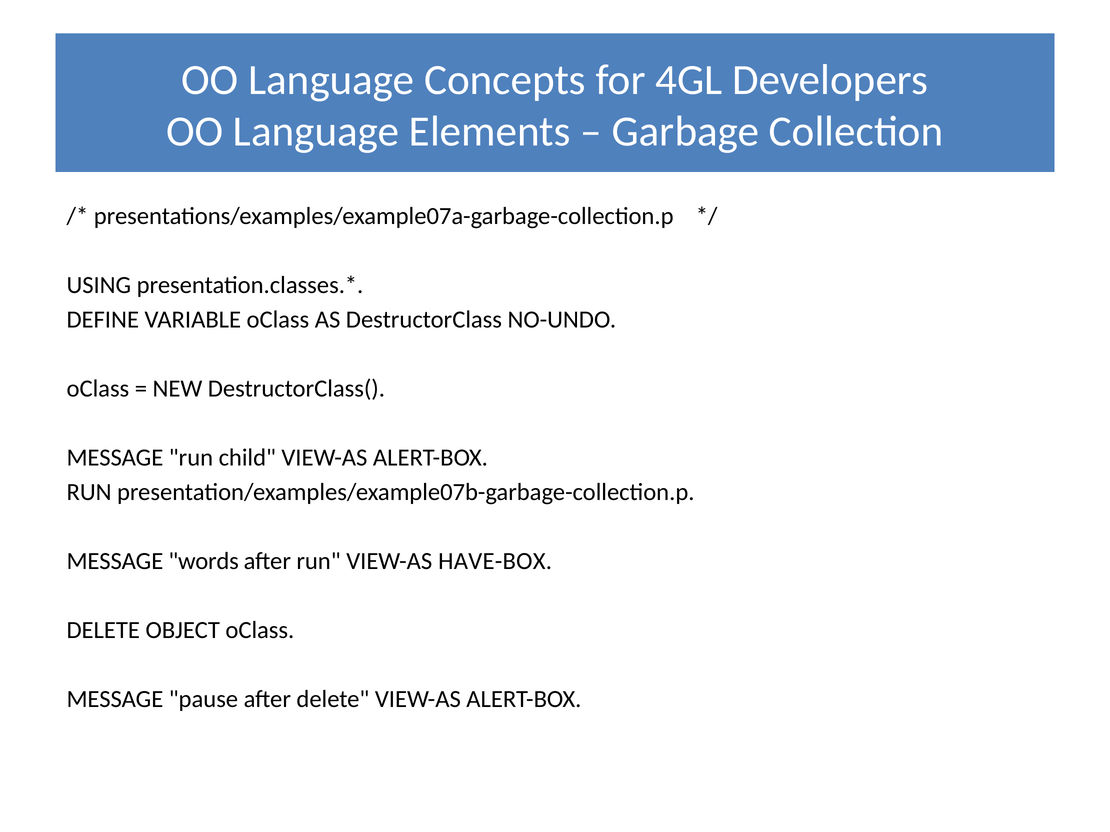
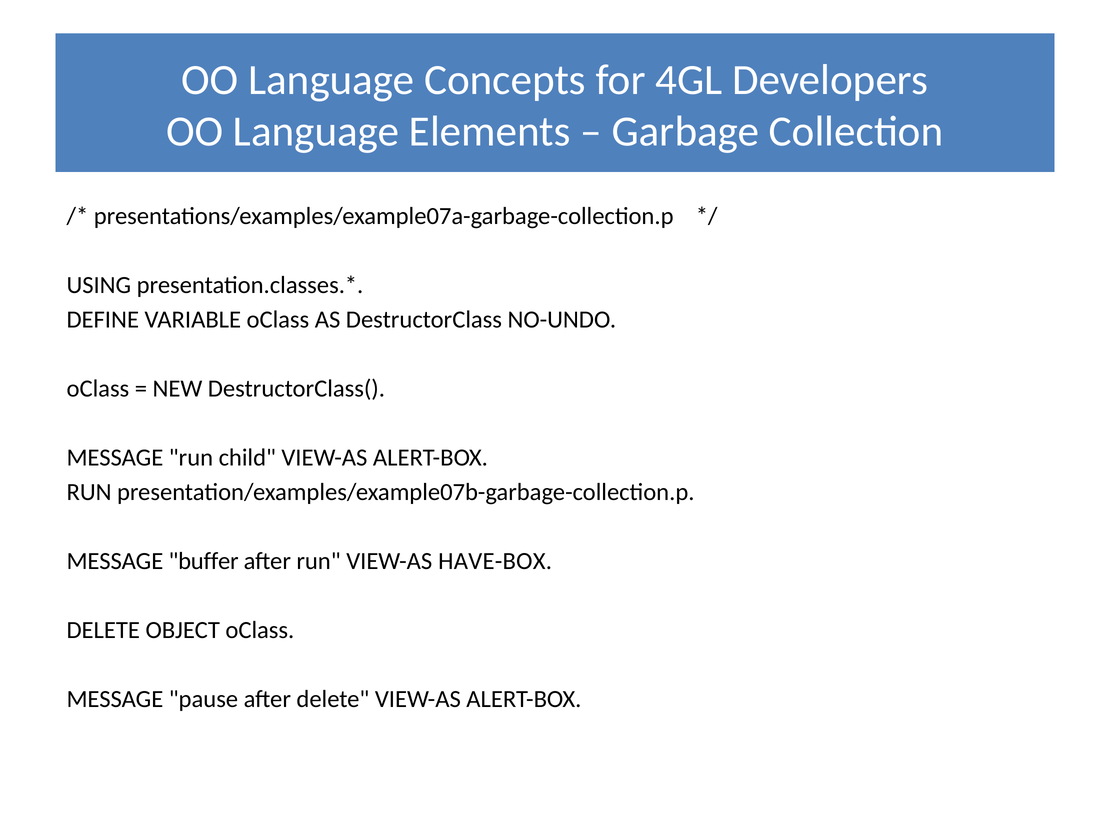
words: words -> buffer
